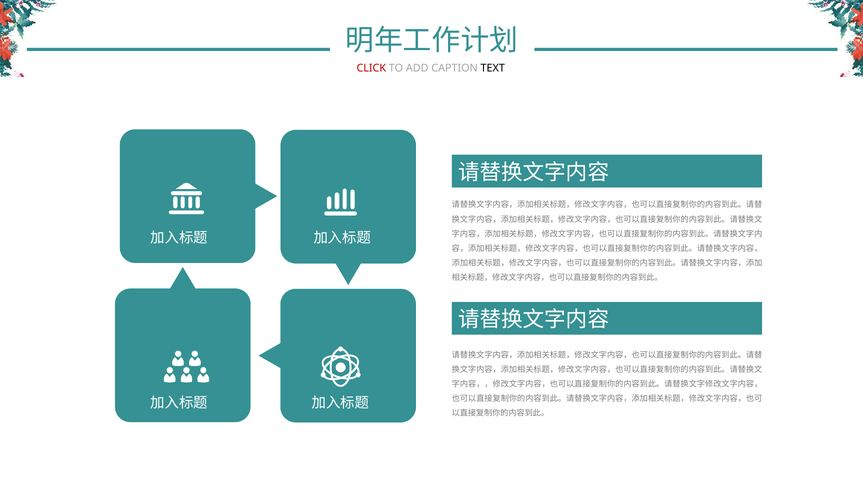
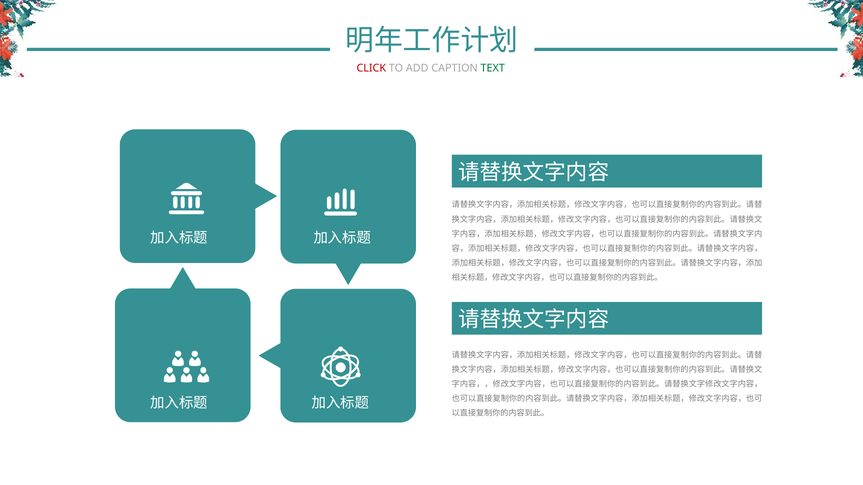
TEXT colour: black -> green
